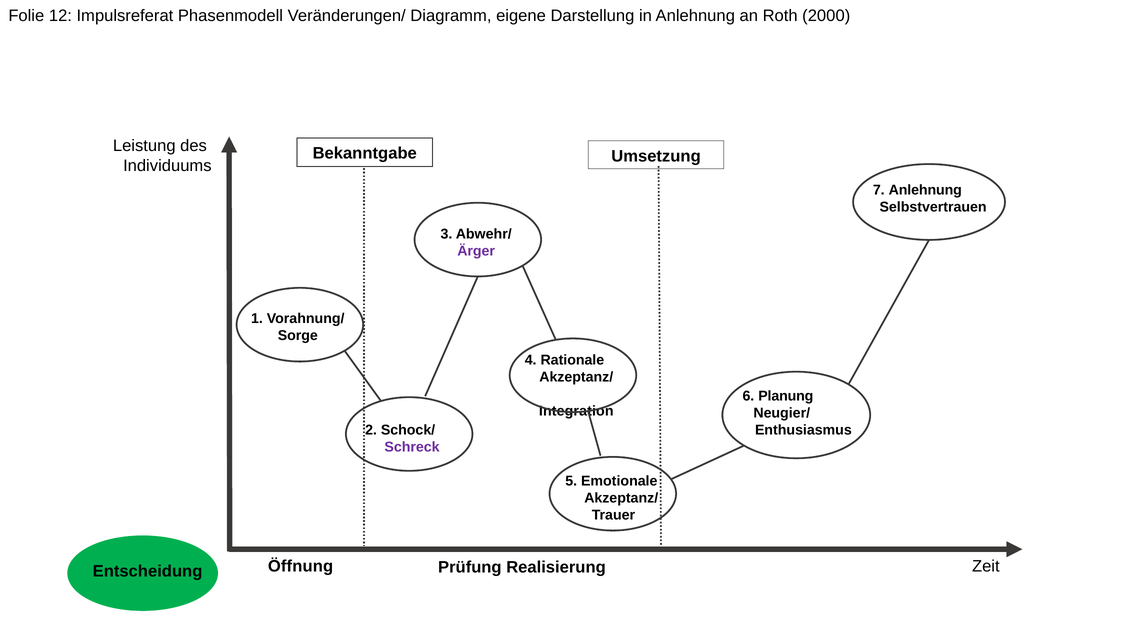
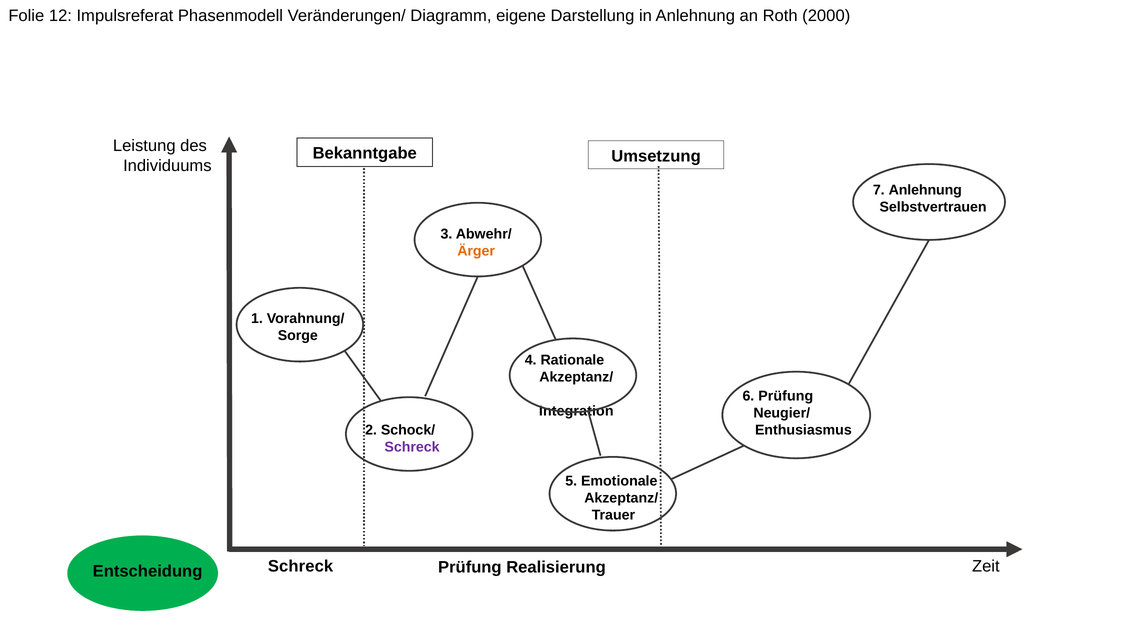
Ärger colour: purple -> orange
6 Planung: Planung -> Prüfung
Entscheidung Öffnung: Öffnung -> Schreck
